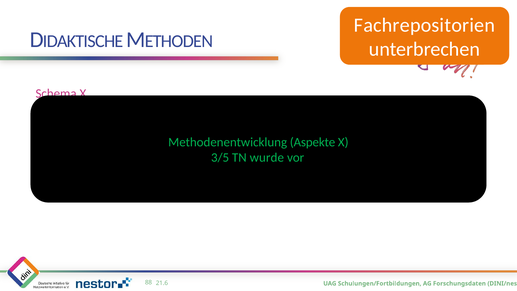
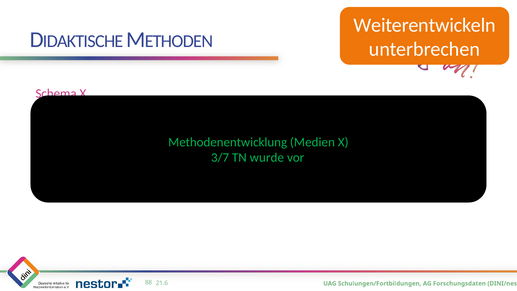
Fachrepositorien: Fachrepositorien -> Weiterentwickeln
Aspekte: Aspekte -> Medien
3/5: 3/5 -> 3/7
